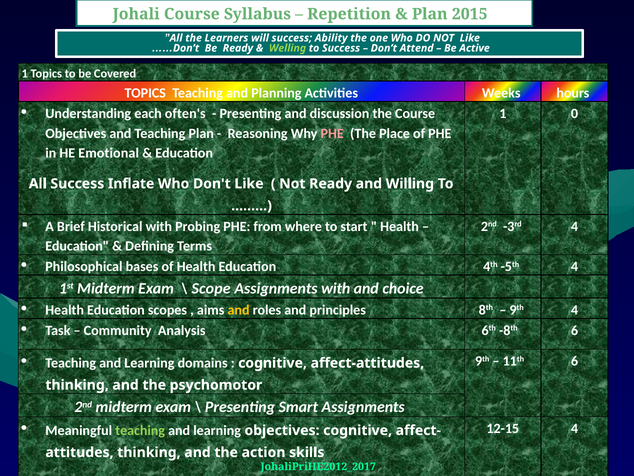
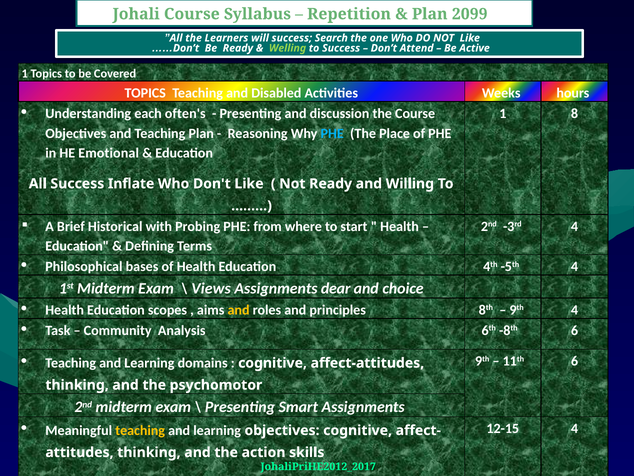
2015: 2015 -> 2099
Ability: Ability -> Search
Planning: Planning -> Disabled
0: 0 -> 8
PHE at (332, 133) colour: pink -> light blue
Scope: Scope -> Views
Assignments with: with -> dear
teaching at (140, 430) colour: light green -> yellow
